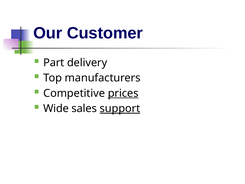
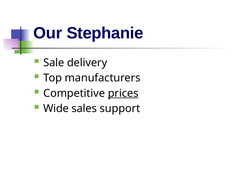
Customer: Customer -> Stephanie
Part: Part -> Sale
support underline: present -> none
